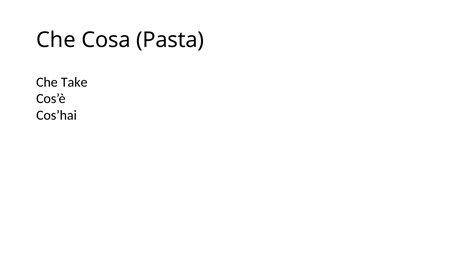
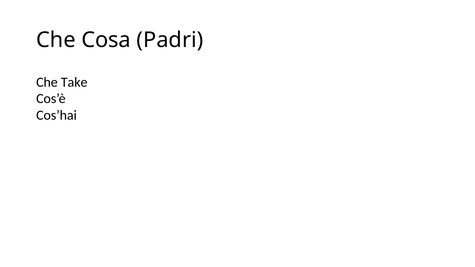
Pasta: Pasta -> Padri
